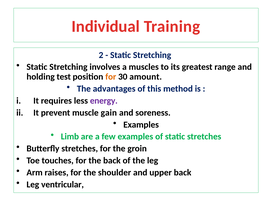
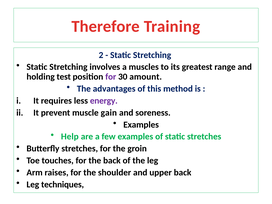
Individual: Individual -> Therefore
for at (111, 77) colour: orange -> purple
Limb: Limb -> Help
ventricular: ventricular -> techniques
